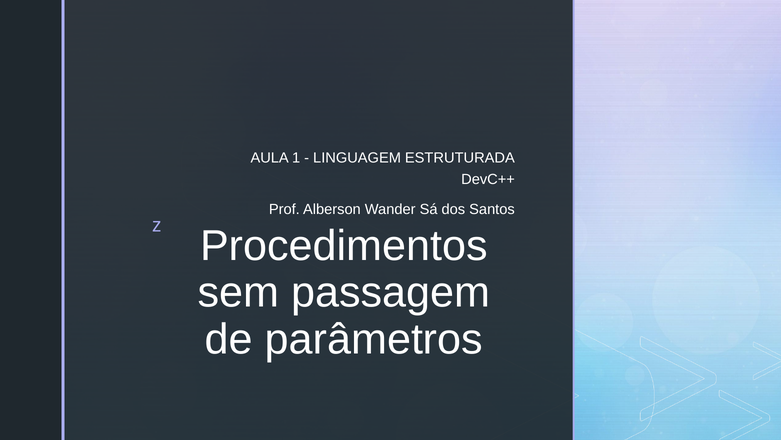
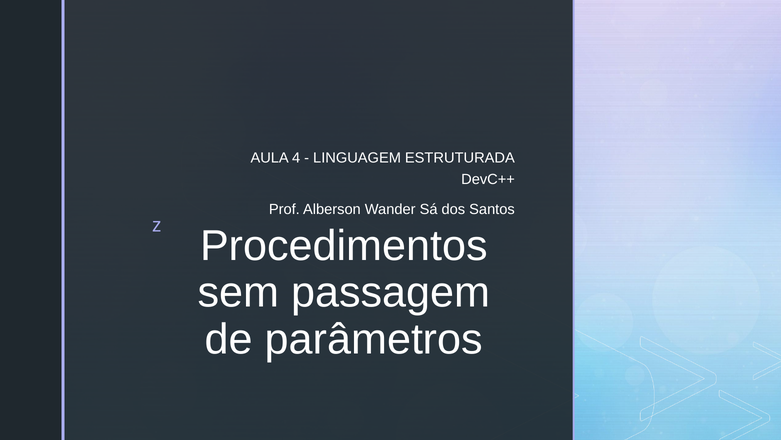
1: 1 -> 4
